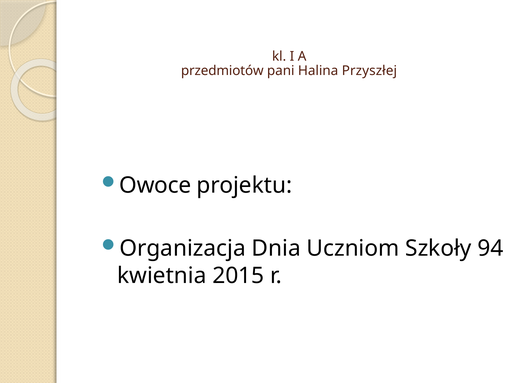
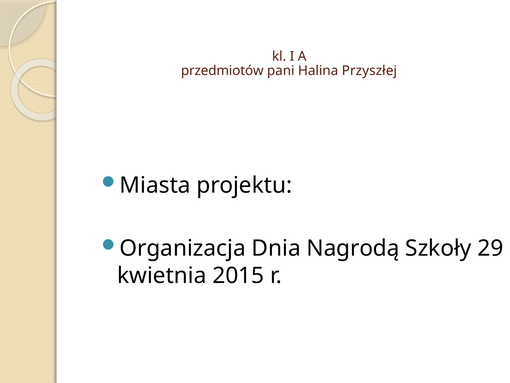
Owoce: Owoce -> Miasta
Uczniom: Uczniom -> Nagrodą
94: 94 -> 29
